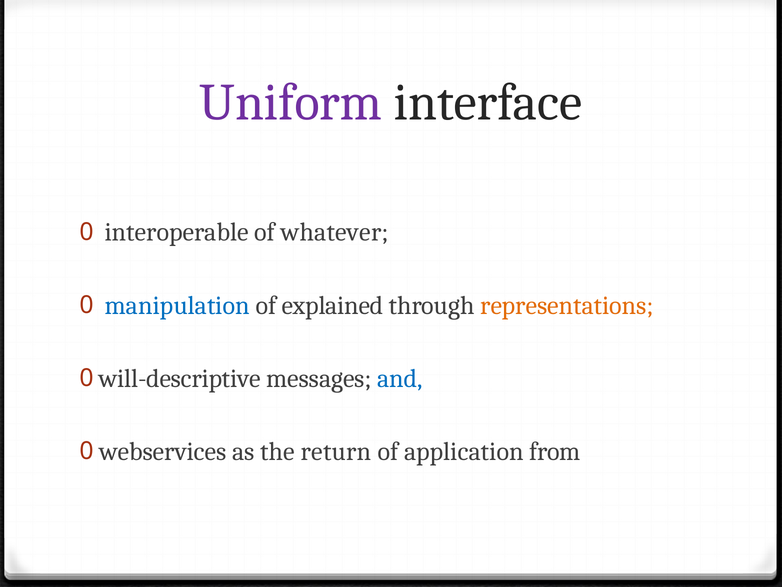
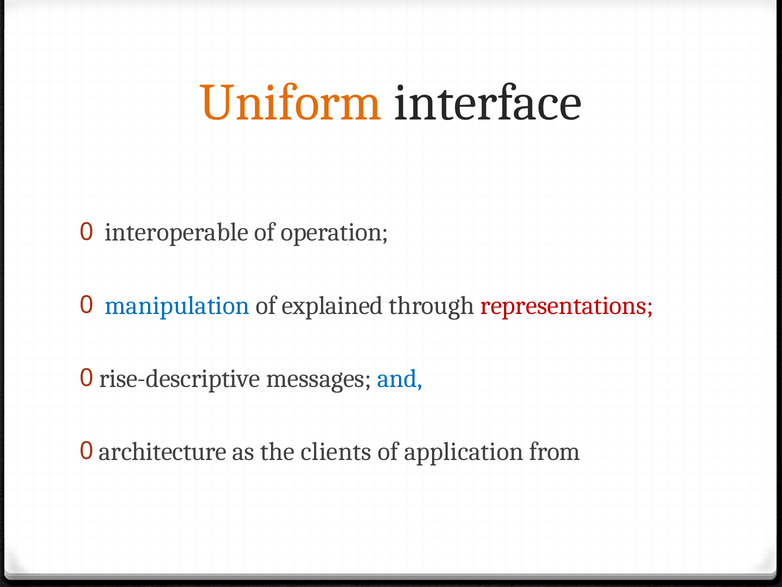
Uniform colour: purple -> orange
whatever: whatever -> operation
representations colour: orange -> red
will-descriptive: will-descriptive -> rise-descriptive
webservices: webservices -> architecture
return: return -> clients
